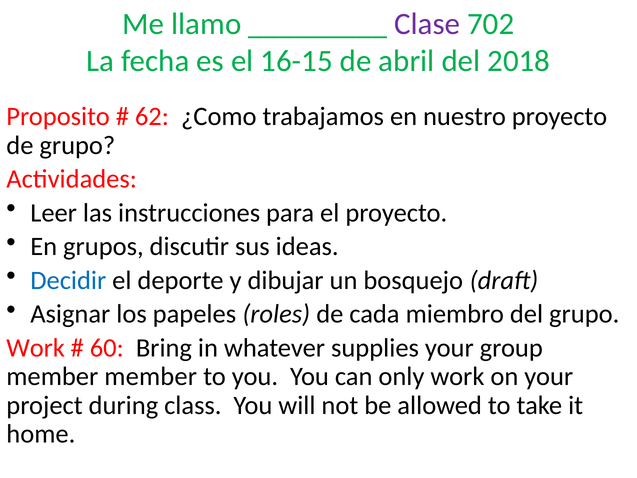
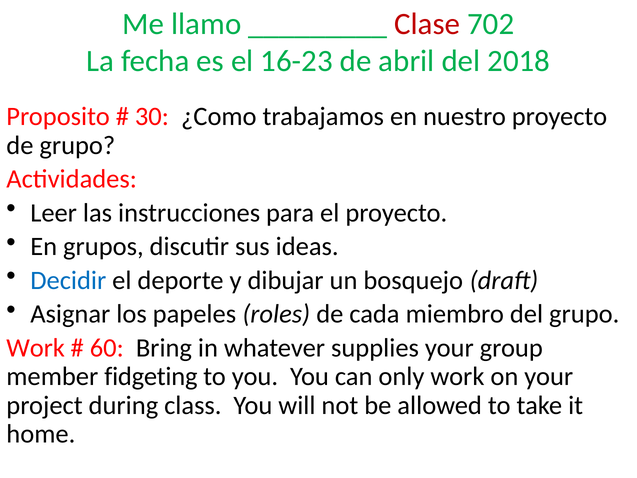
Clase colour: purple -> red
16-15: 16-15 -> 16-23
62: 62 -> 30
member member: member -> fidgeting
